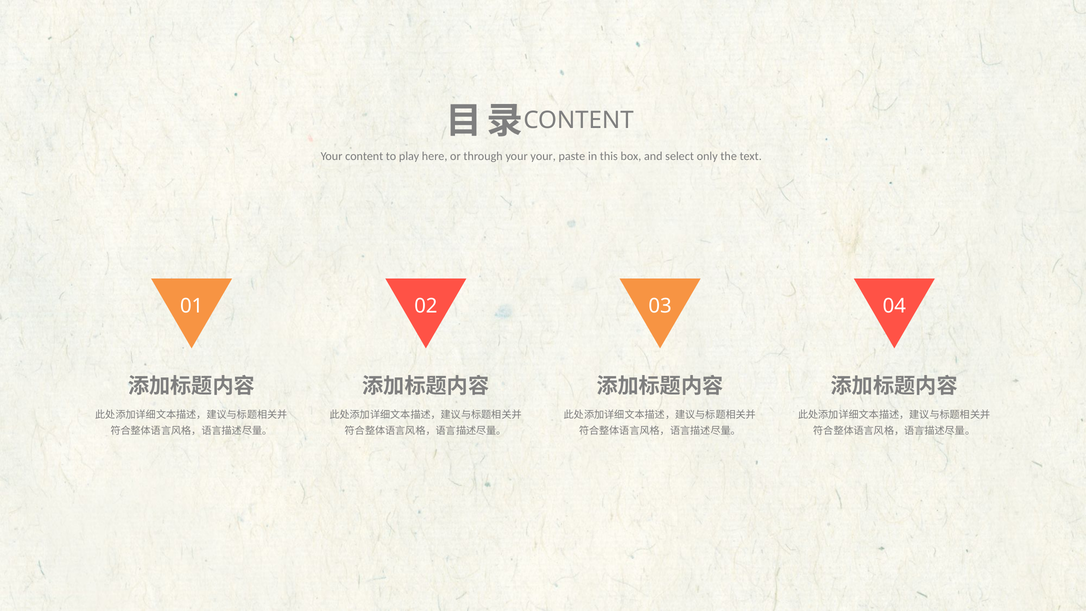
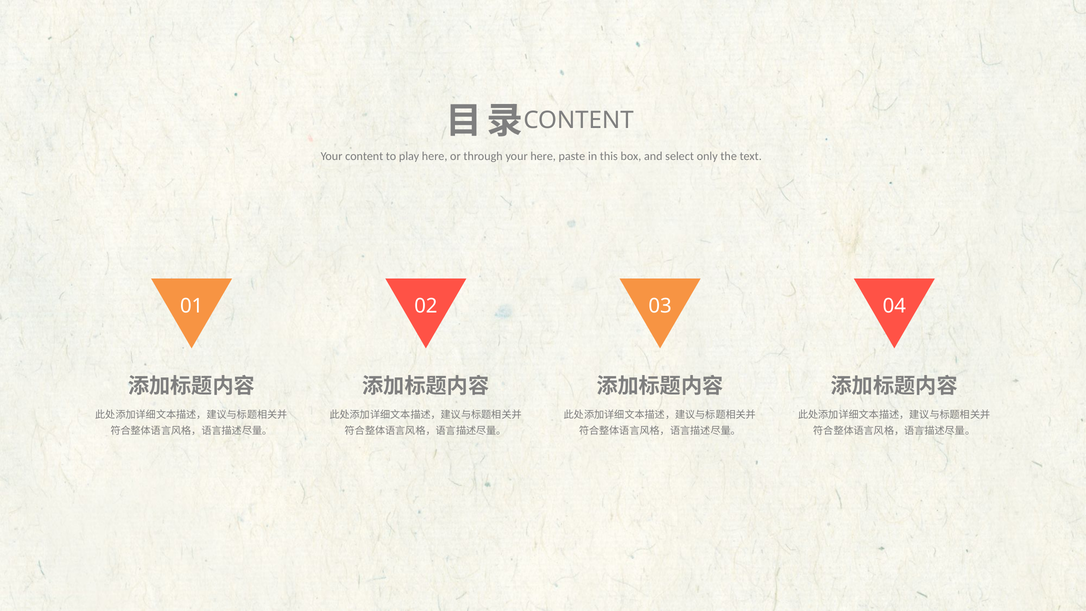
your your: your -> here
